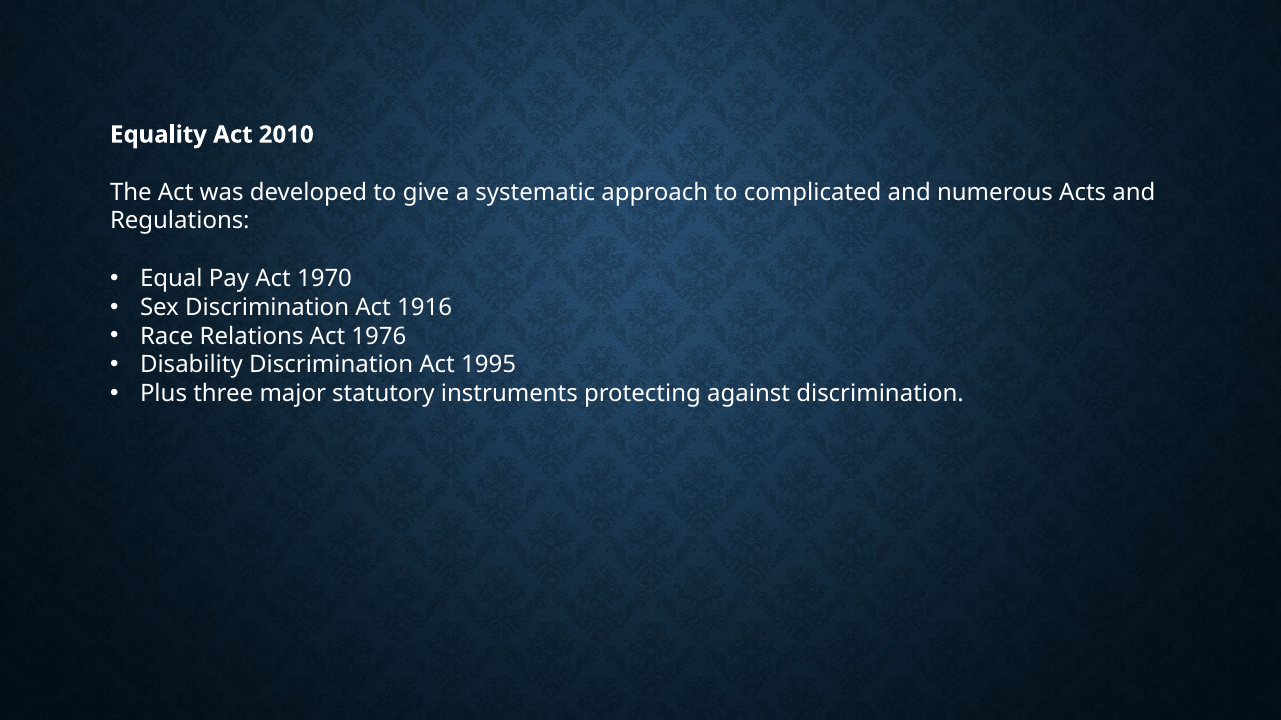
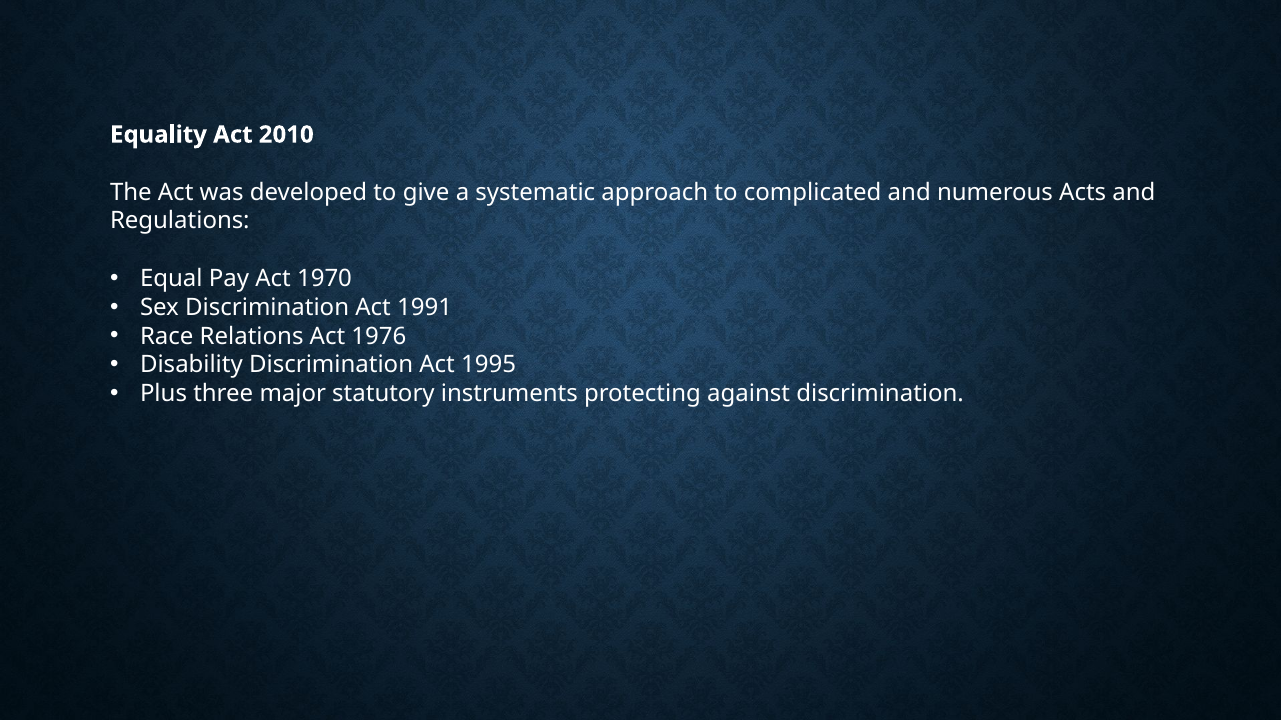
1916: 1916 -> 1991
